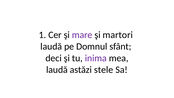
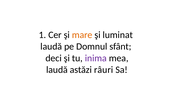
mare colour: purple -> orange
martori: martori -> luminat
stele: stele -> râuri
